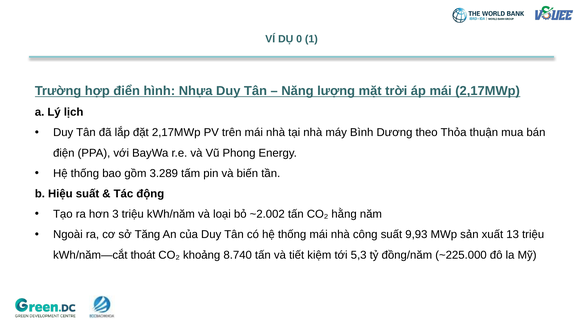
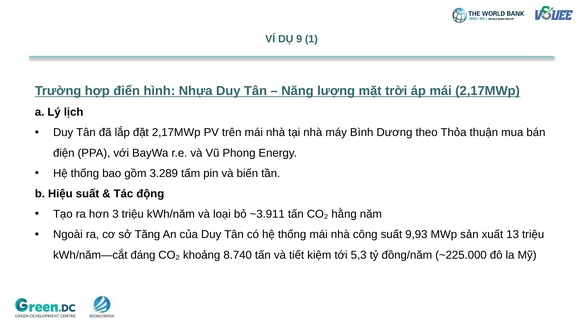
0: 0 -> 9
~2.002: ~2.002 -> ~3.911
thoát: thoát -> đáng
